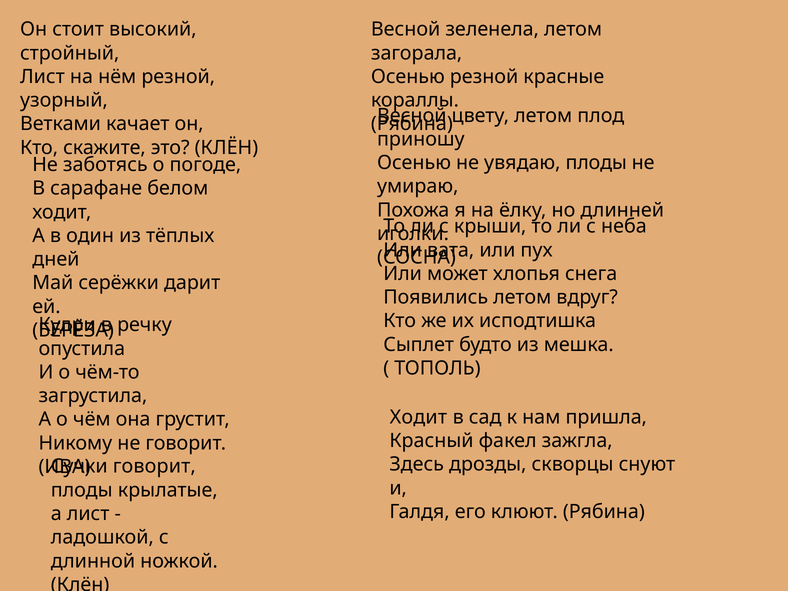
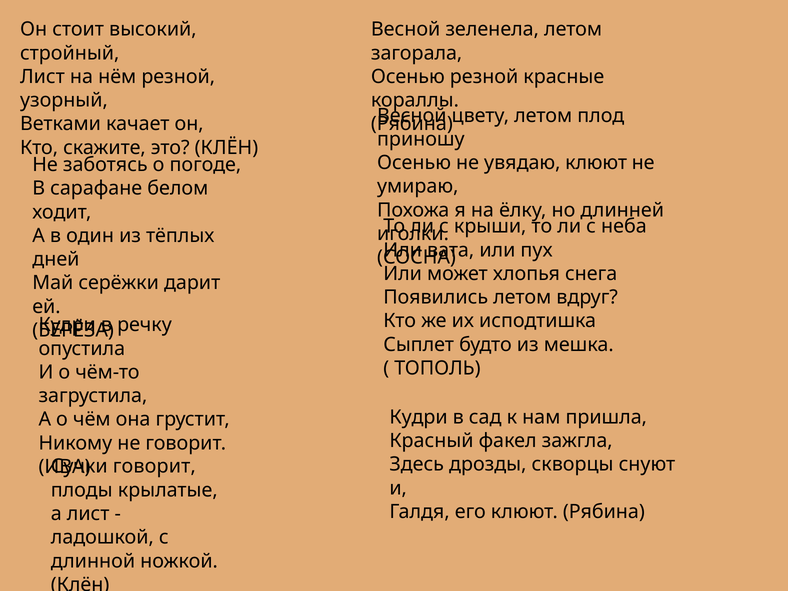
увядаю плоды: плоды -> клюют
Ходит at (418, 417): Ходит -> Кудри
